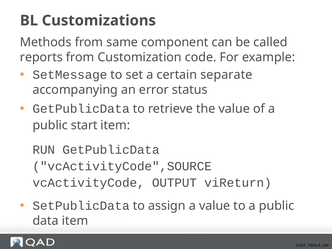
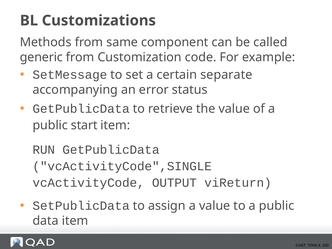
reports: reports -> generic
vcActivityCode",SOURCE: vcActivityCode",SOURCE -> vcActivityCode",SINGLE
